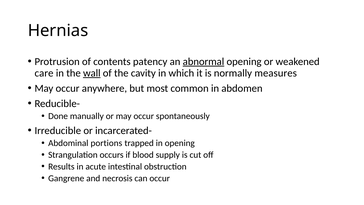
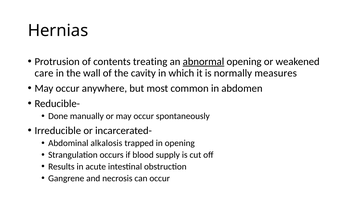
patency: patency -> treating
wall underline: present -> none
portions: portions -> alkalosis
